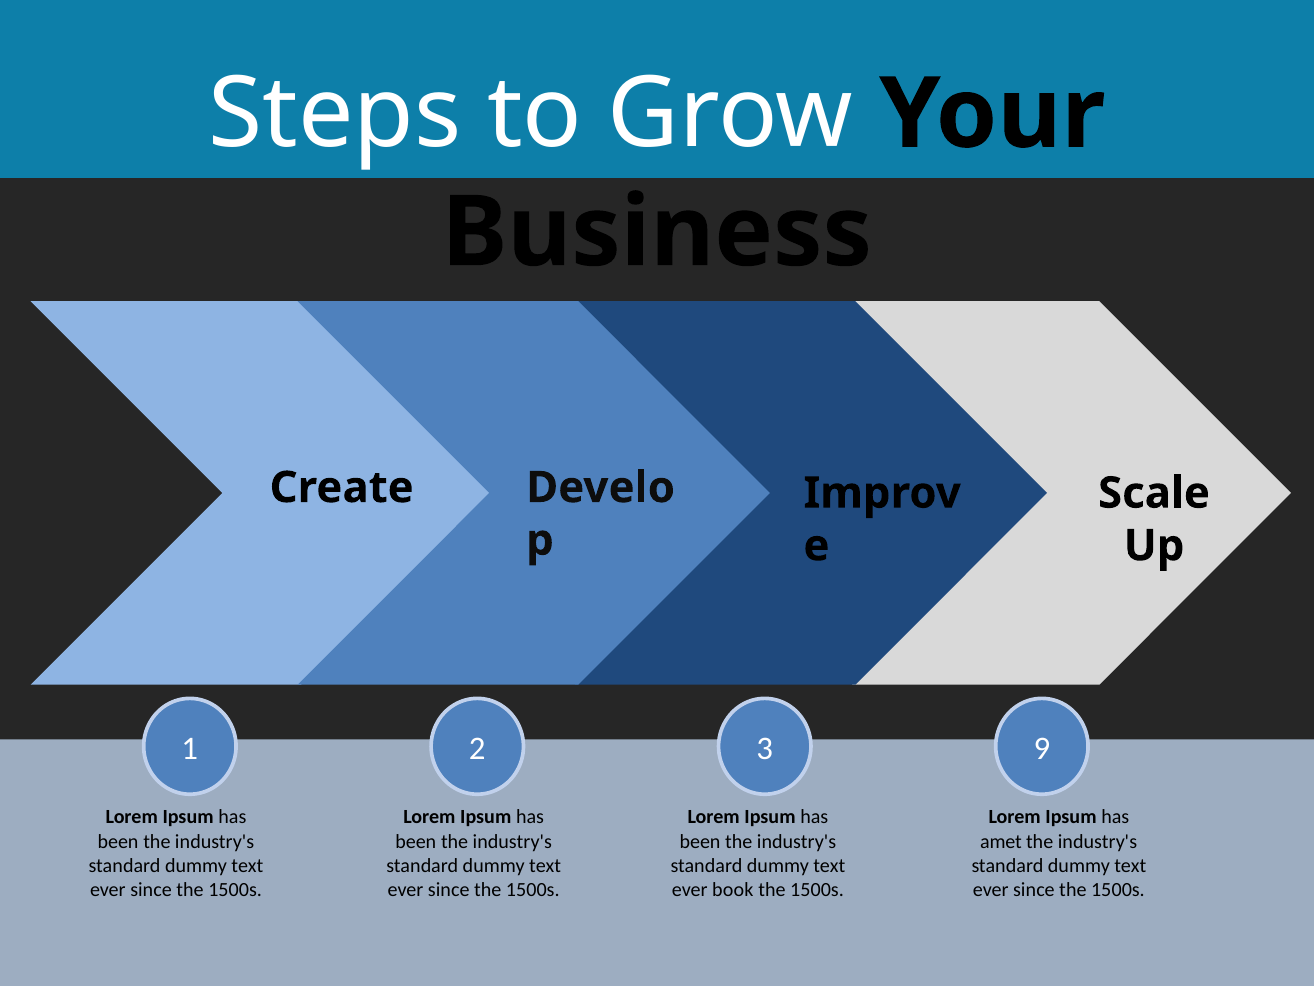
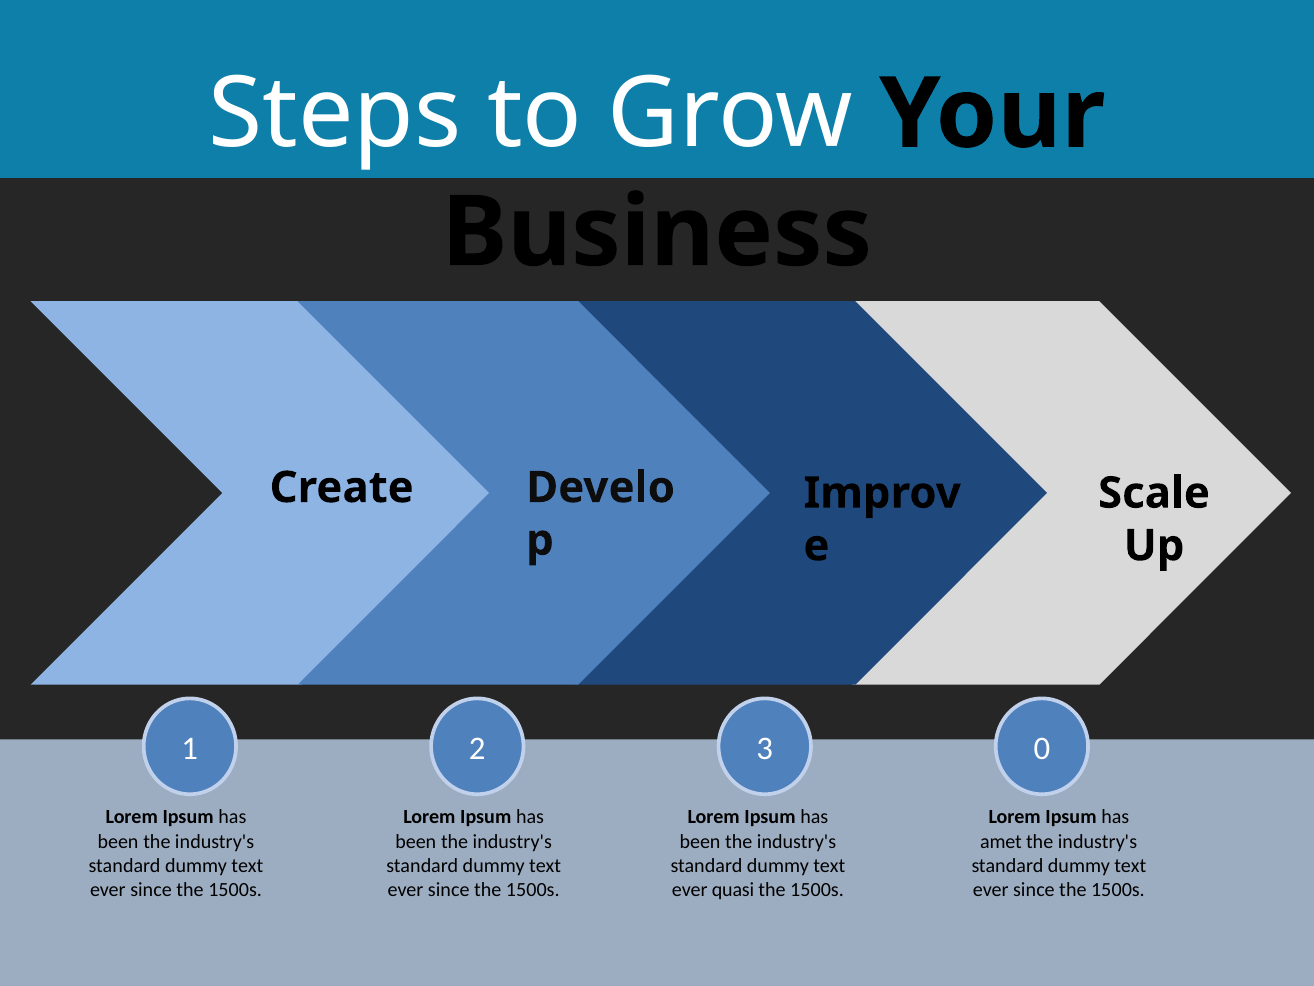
9: 9 -> 0
book: book -> quasi
